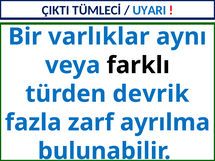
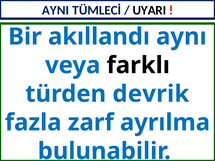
ÇIKTI: ÇIKTI -> AYNI
UYARI colour: blue -> black
varlıklar: varlıklar -> akıllandı
